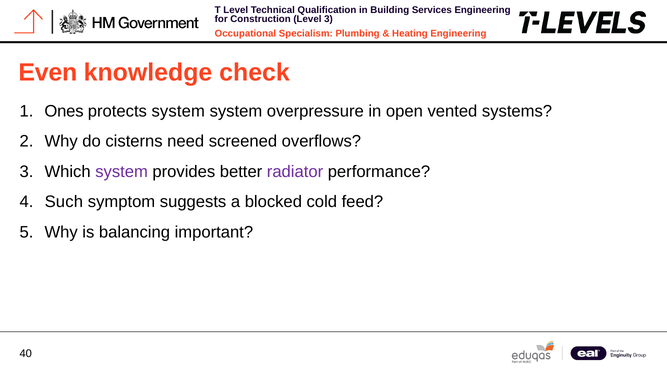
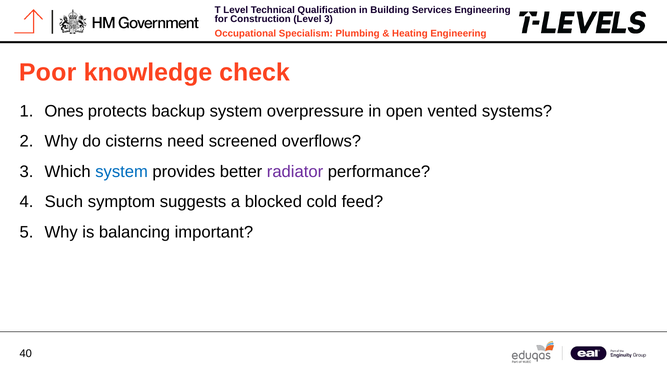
Even: Even -> Poor
protects system: system -> backup
system at (122, 172) colour: purple -> blue
